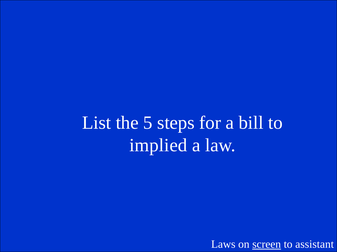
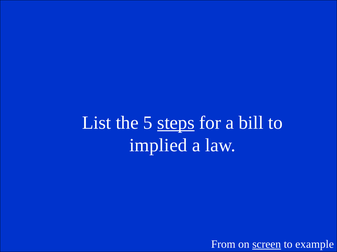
steps underline: none -> present
Laws: Laws -> From
assistant: assistant -> example
